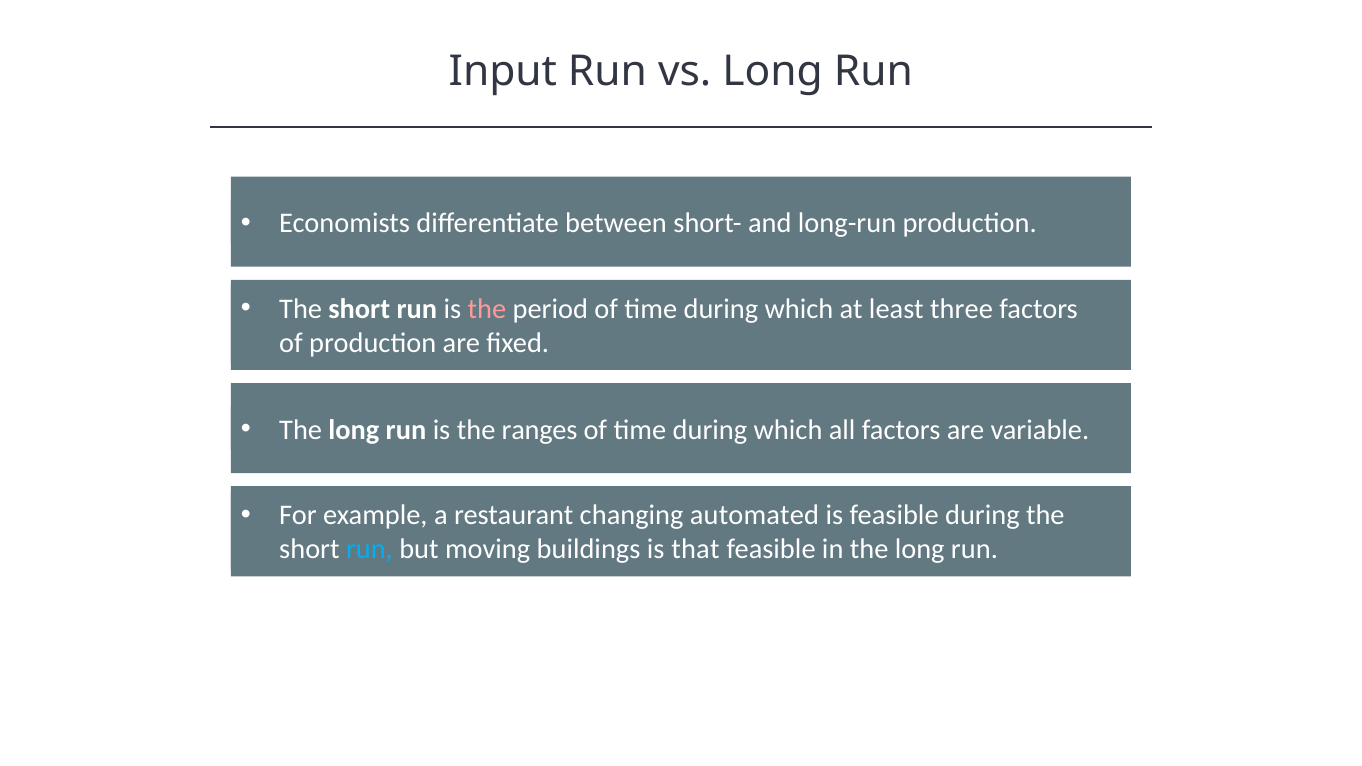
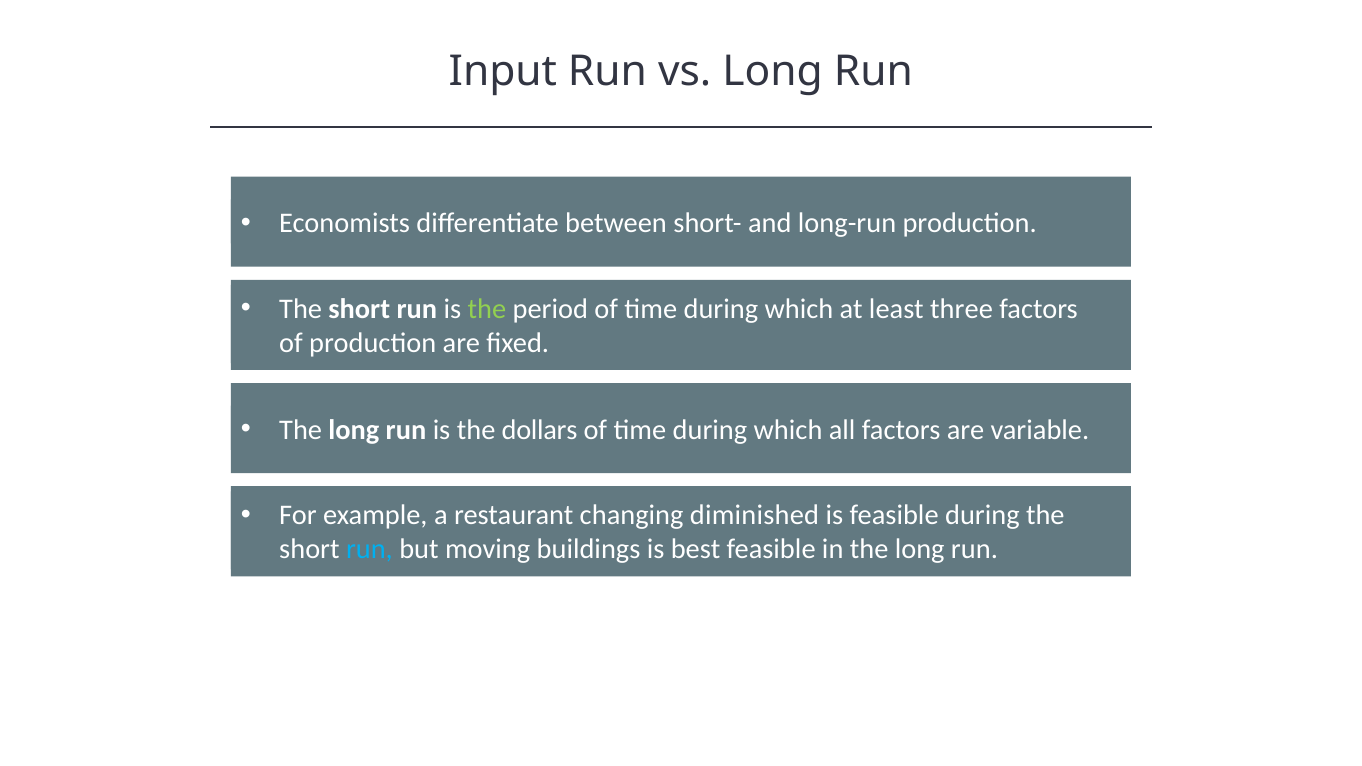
the at (487, 309) colour: pink -> light green
ranges: ranges -> dollars
automated: automated -> diminished
that: that -> best
